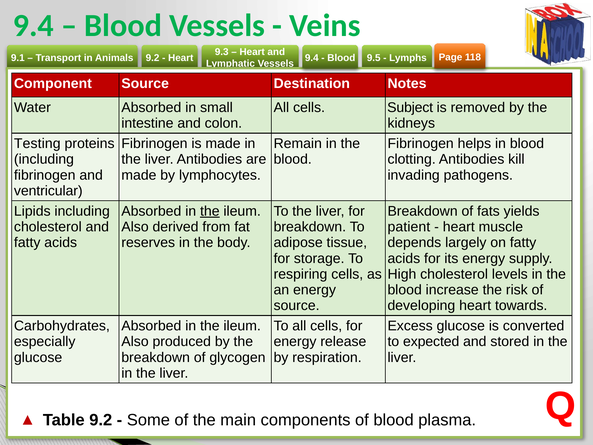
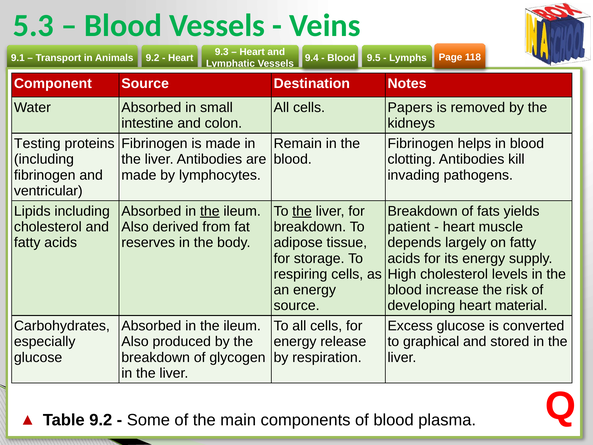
9.4 at (33, 25): 9.4 -> 5.3
Subject: Subject -> Papers
the at (302, 211) underline: none -> present
towards: towards -> material
expected: expected -> graphical
